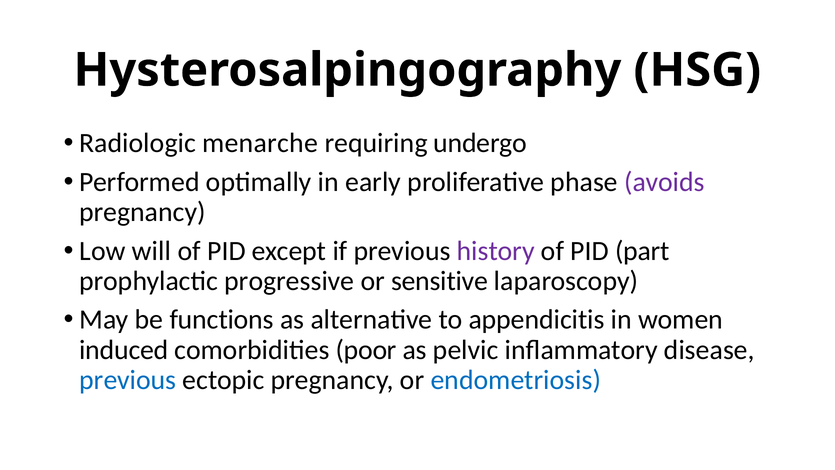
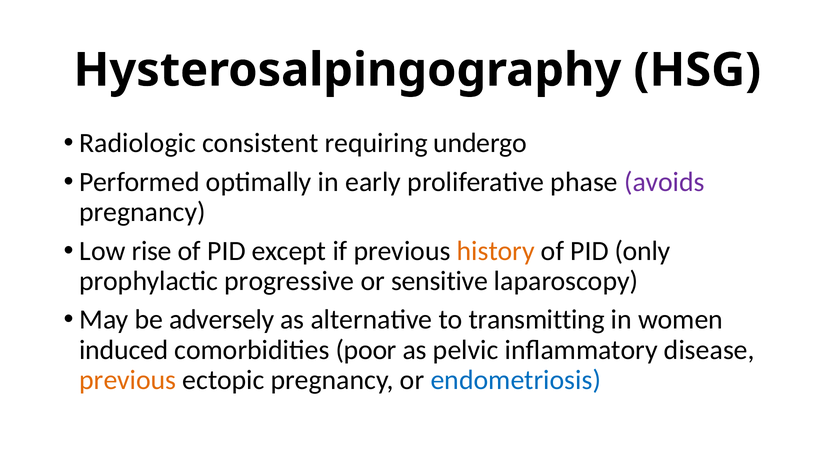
menarche: menarche -> consistent
will: will -> rise
history colour: purple -> orange
part: part -> only
functions: functions -> adversely
appendicitis: appendicitis -> transmitting
previous at (128, 380) colour: blue -> orange
